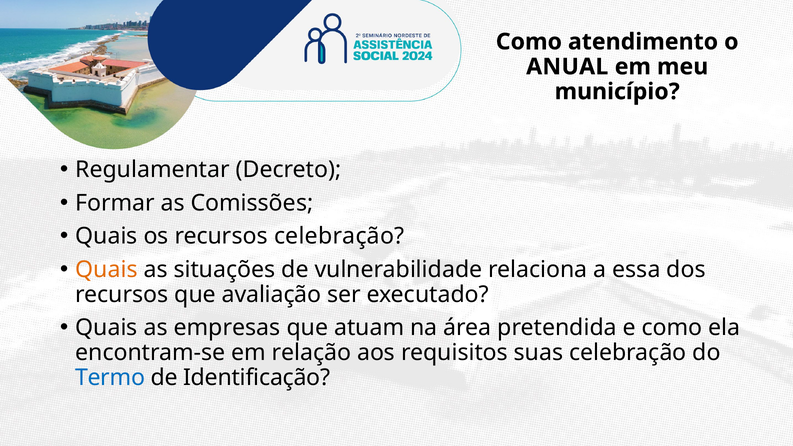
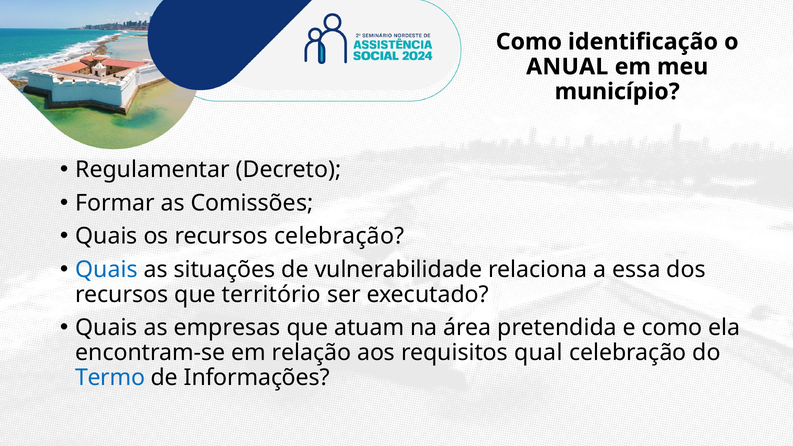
atendimento: atendimento -> identificação
Quais at (106, 270) colour: orange -> blue
avaliação: avaliação -> território
suas: suas -> qual
Identificação: Identificação -> Informações
